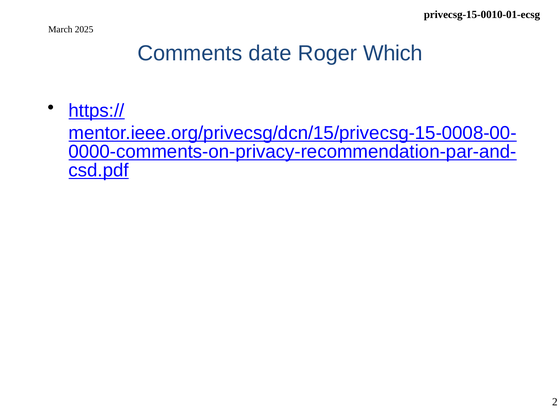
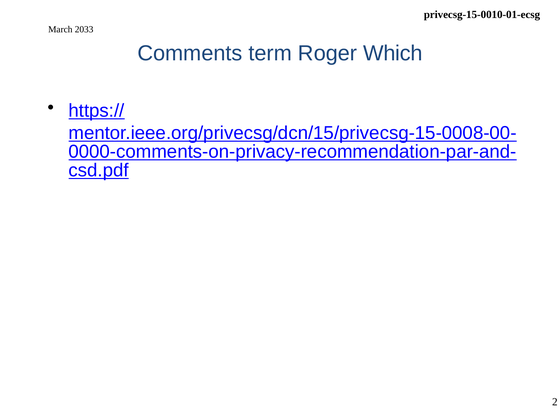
2025: 2025 -> 2033
date: date -> term
